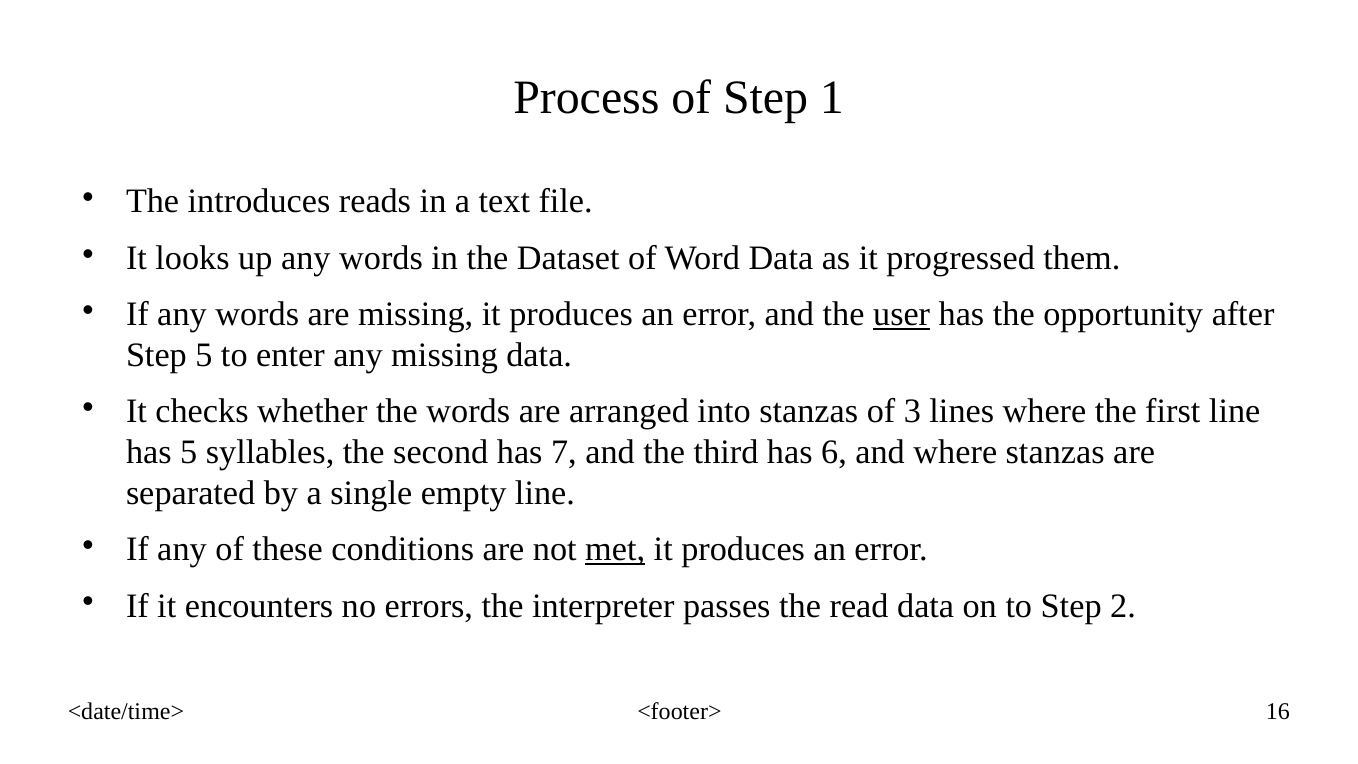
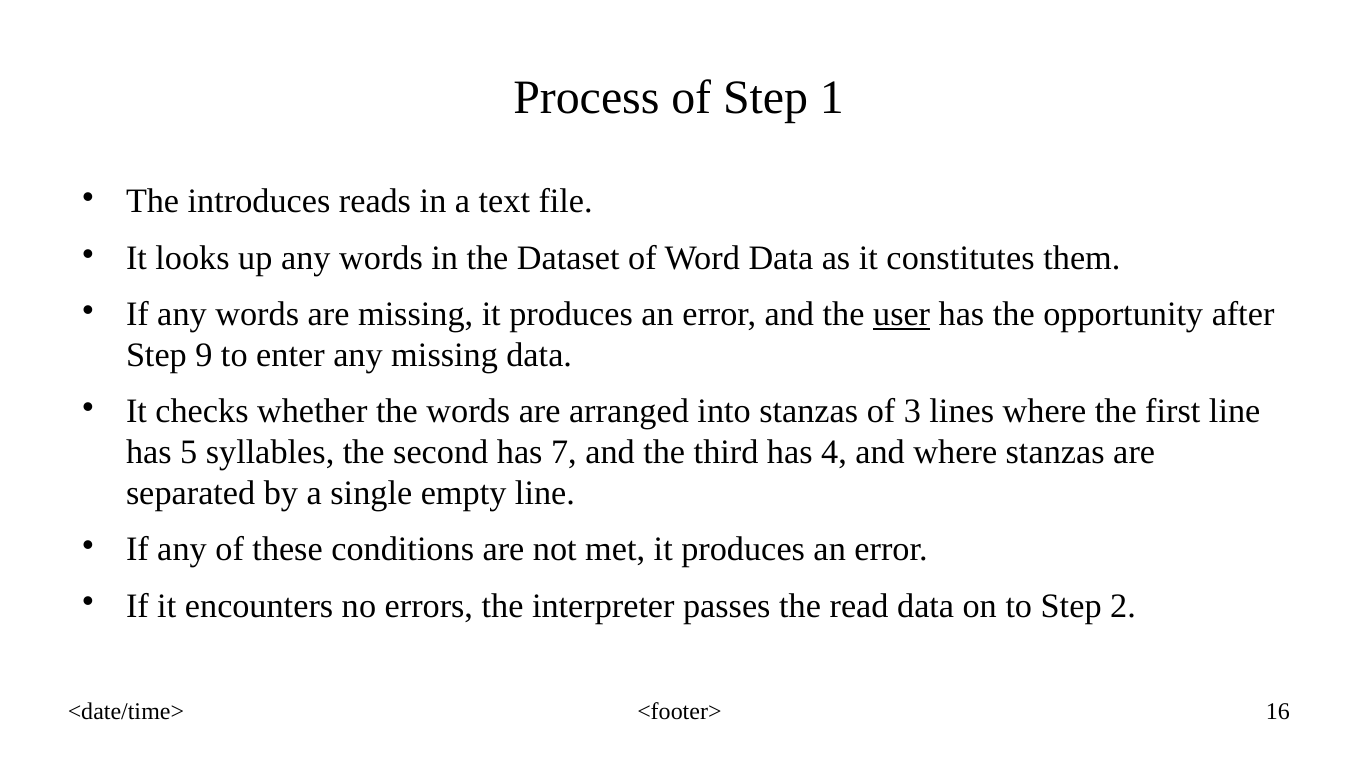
progressed: progressed -> constitutes
Step 5: 5 -> 9
6: 6 -> 4
met underline: present -> none
